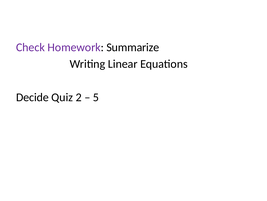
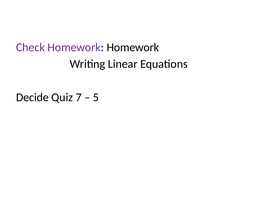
Homework Summarize: Summarize -> Homework
2: 2 -> 7
